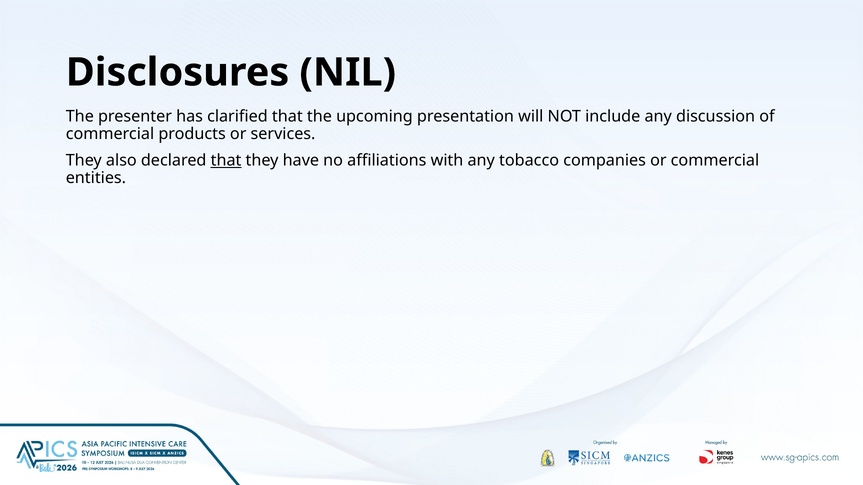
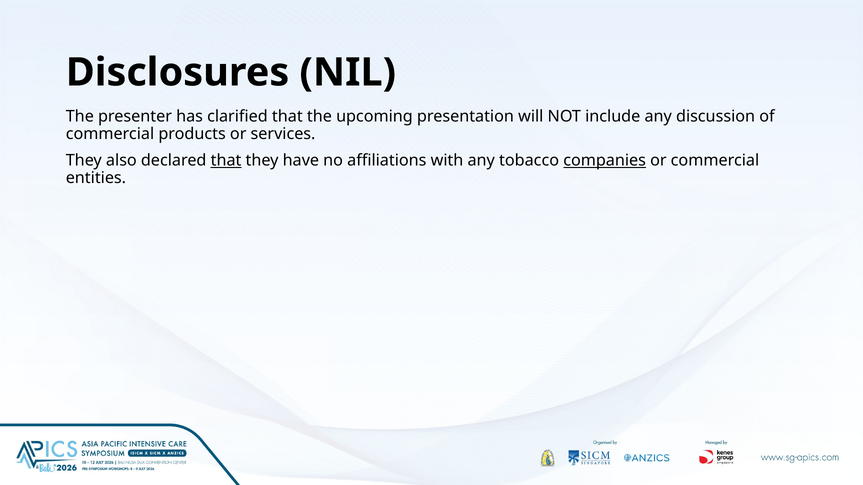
companies underline: none -> present
